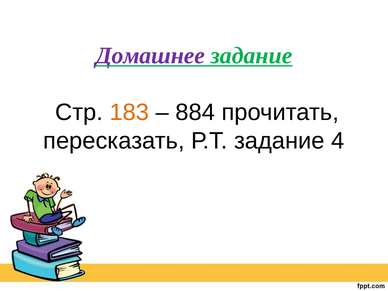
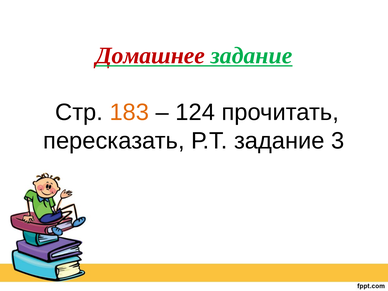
Домашнее colour: purple -> red
884: 884 -> 124
4: 4 -> 3
